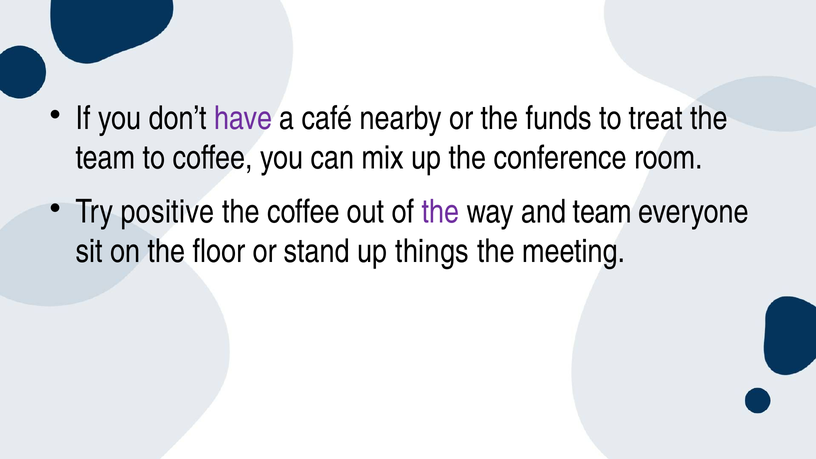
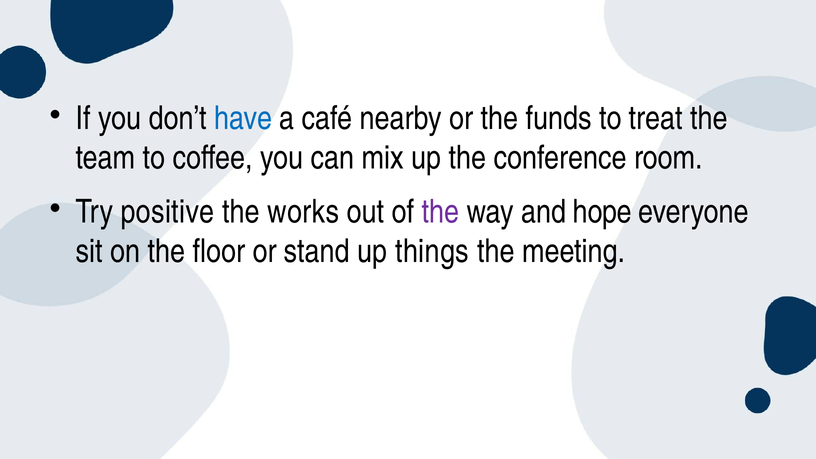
have colour: purple -> blue
the coffee: coffee -> works
and team: team -> hope
